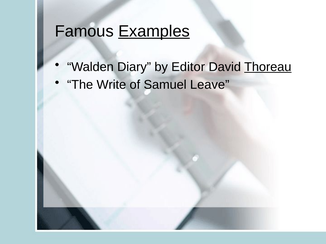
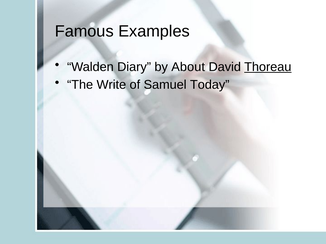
Examples underline: present -> none
Editor: Editor -> About
Leave: Leave -> Today
